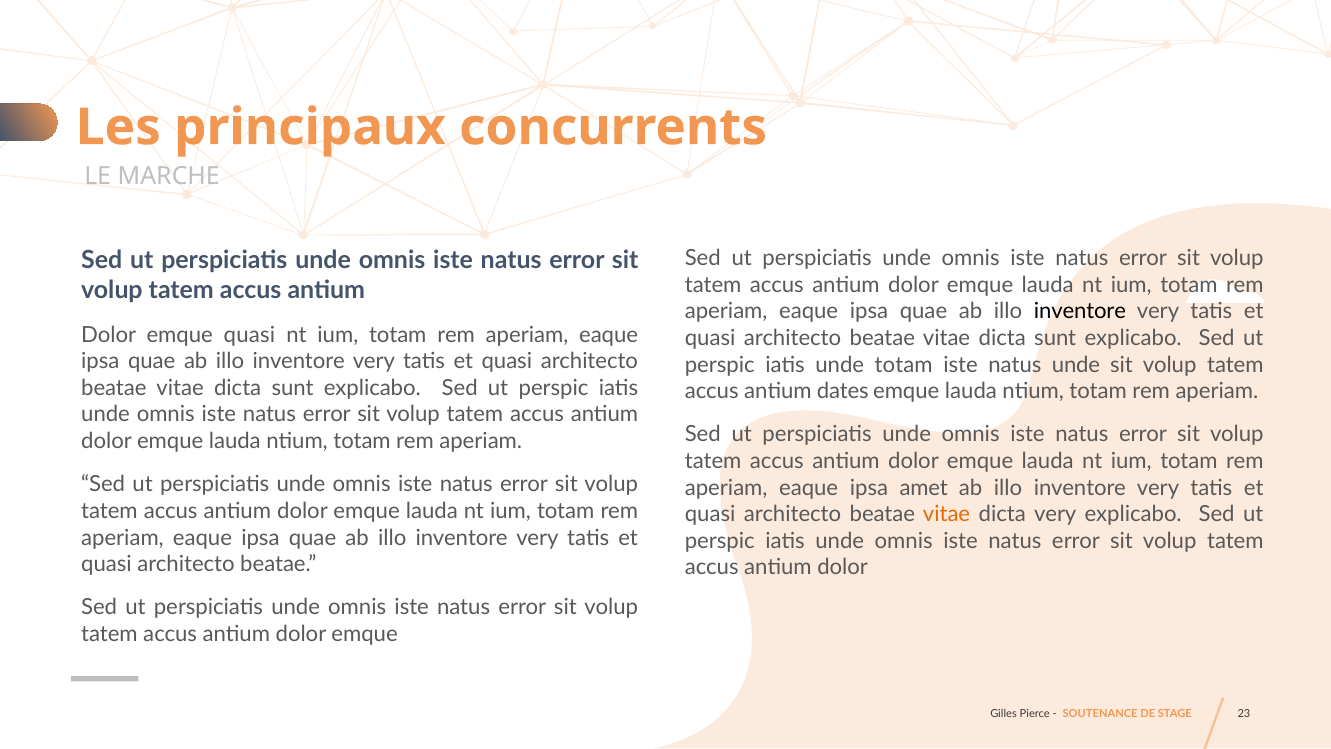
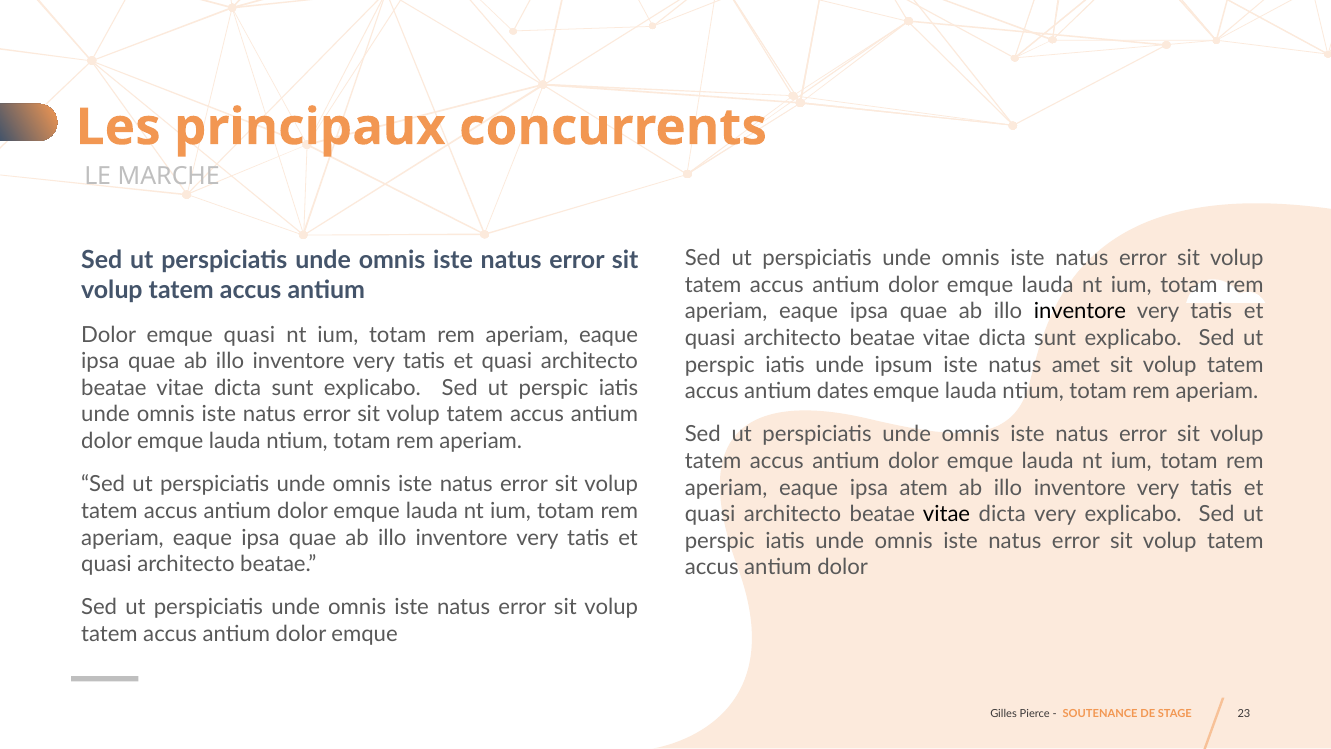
unde totam: totam -> ipsum
natus unde: unde -> amet
amet: amet -> atem
vitae at (947, 514) colour: orange -> black
